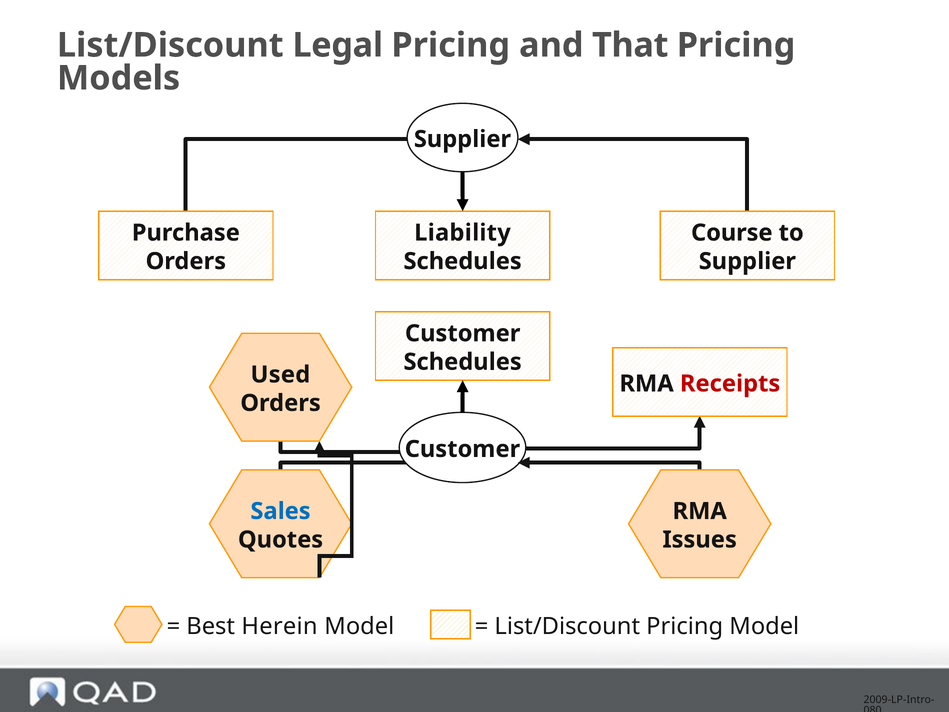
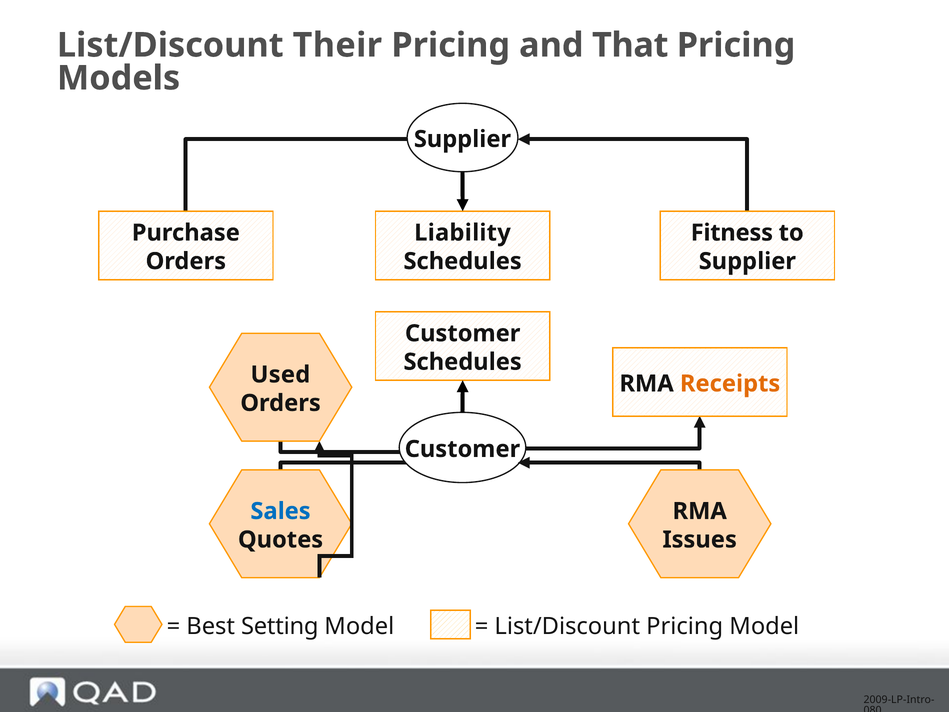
Legal: Legal -> Their
Course: Course -> Fitness
Receipts colour: red -> orange
Herein: Herein -> Setting
